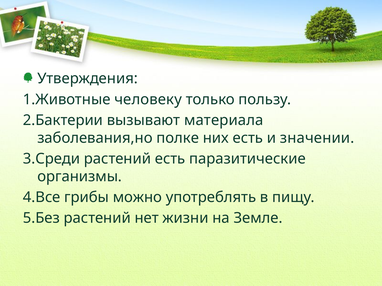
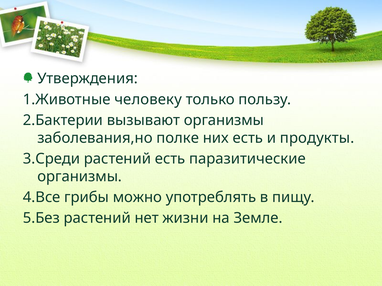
вызывают материала: материала -> организмы
значении: значении -> продукты
